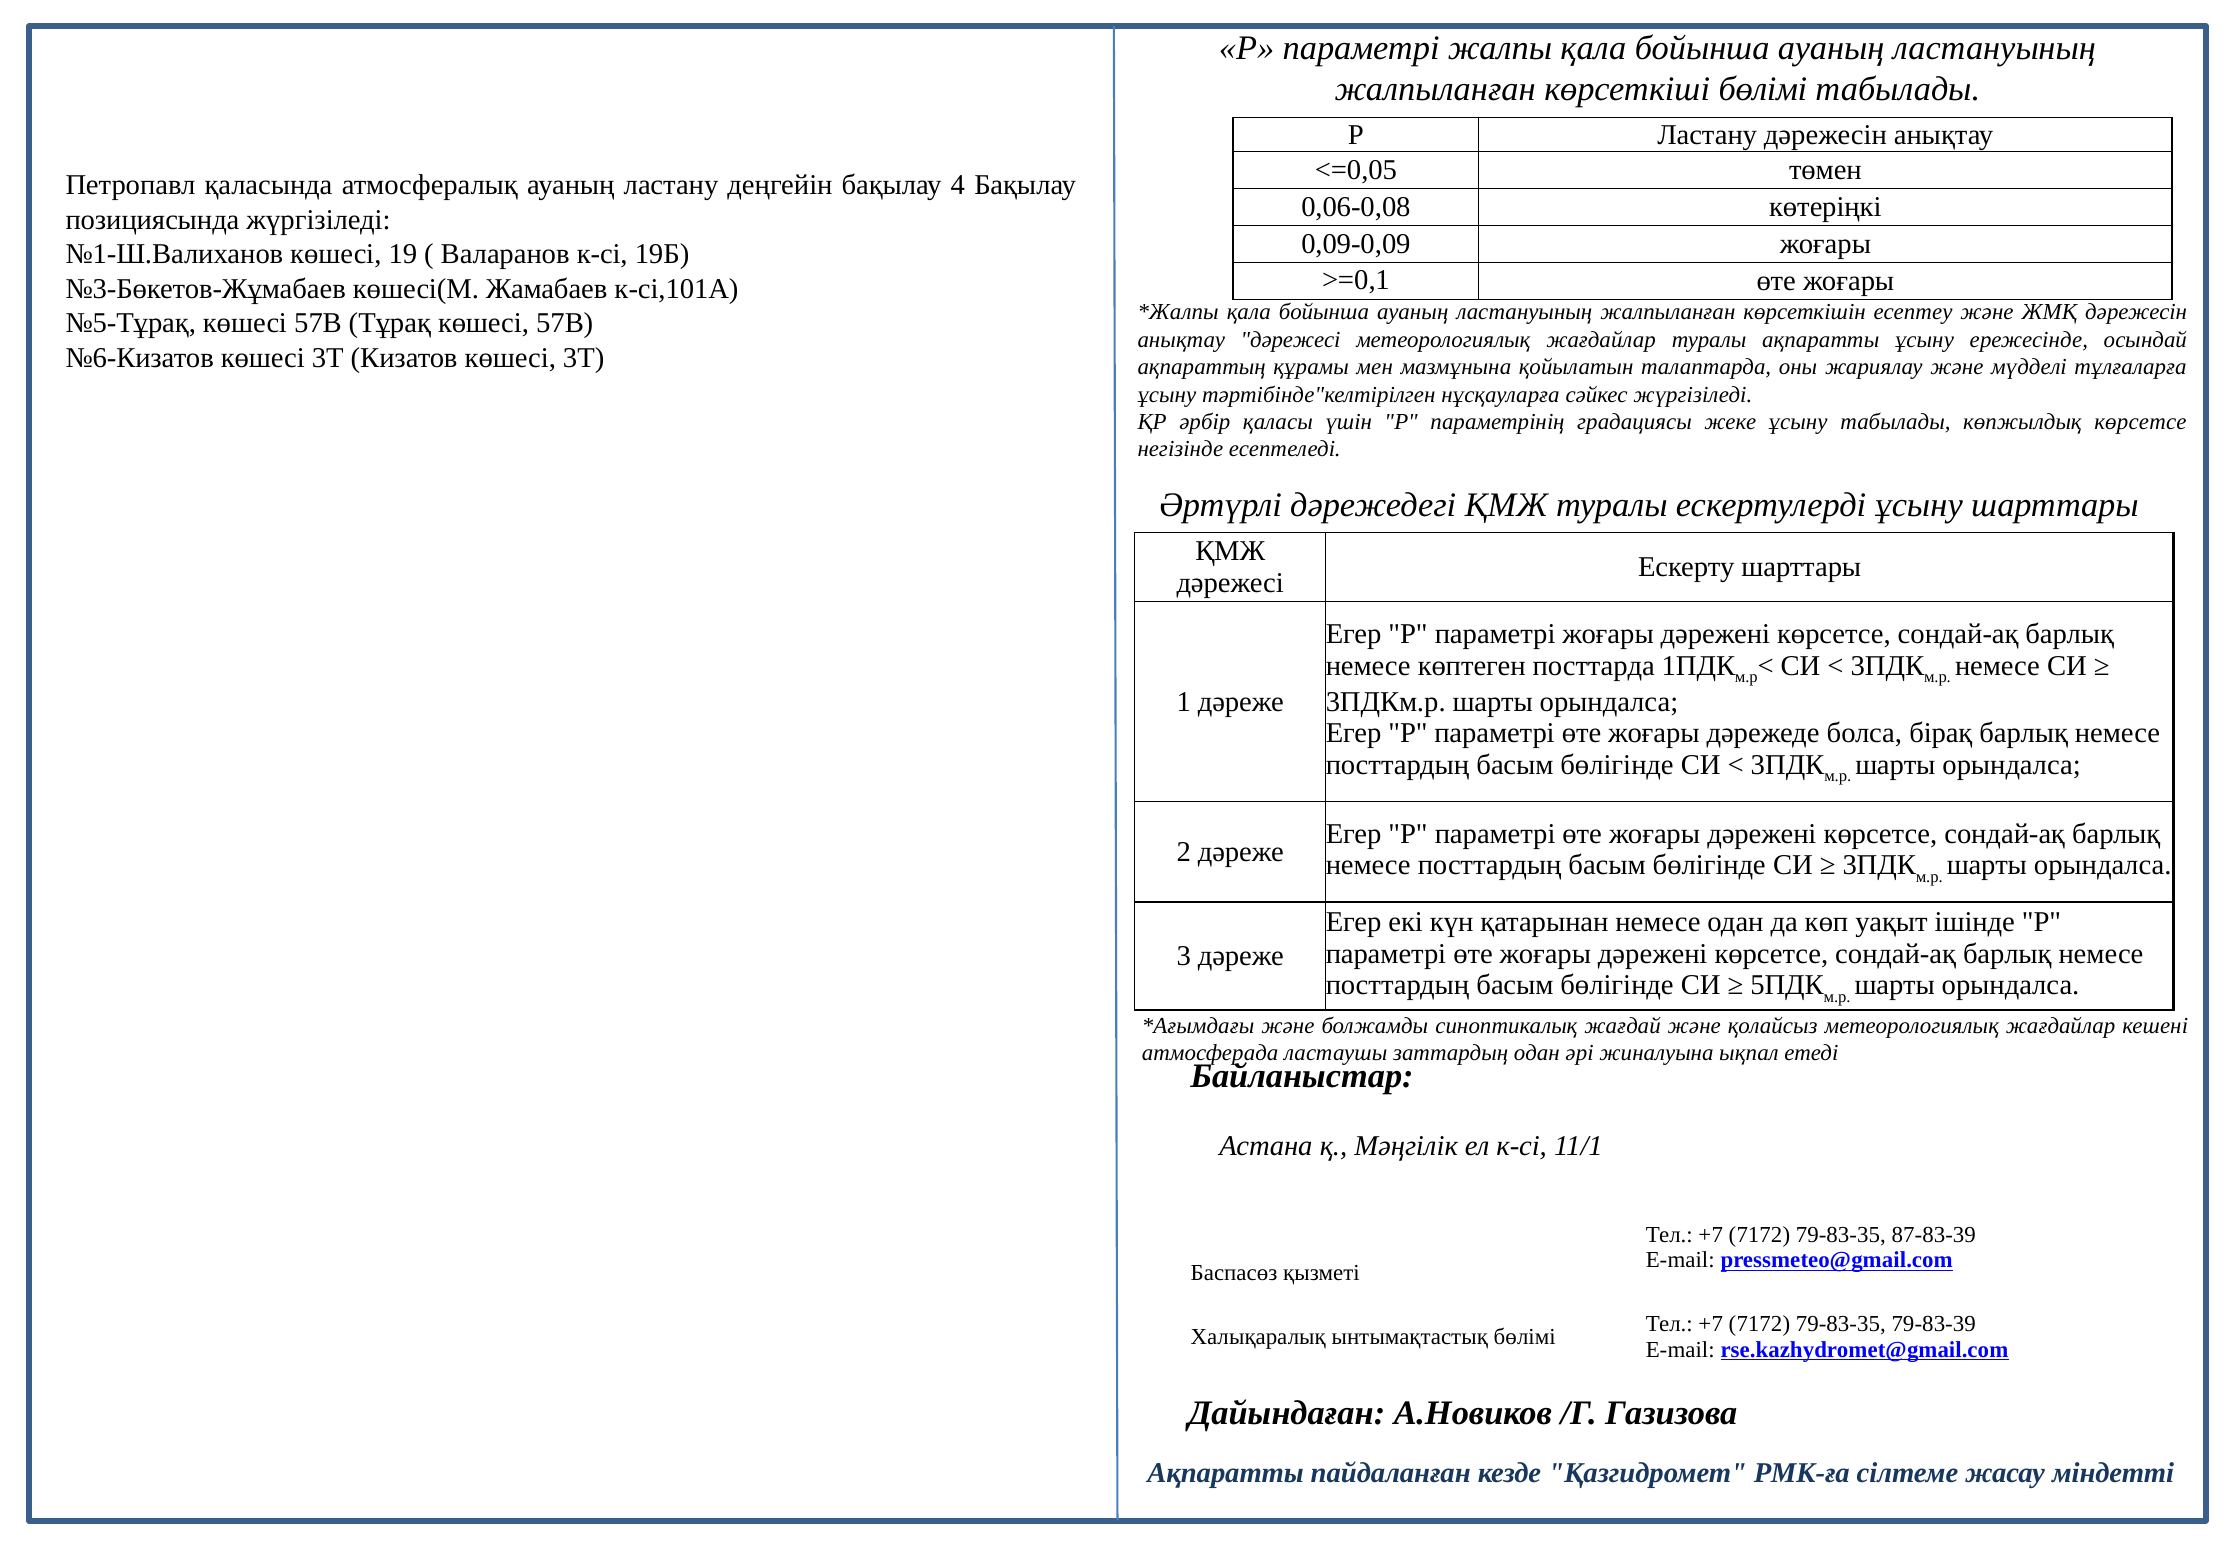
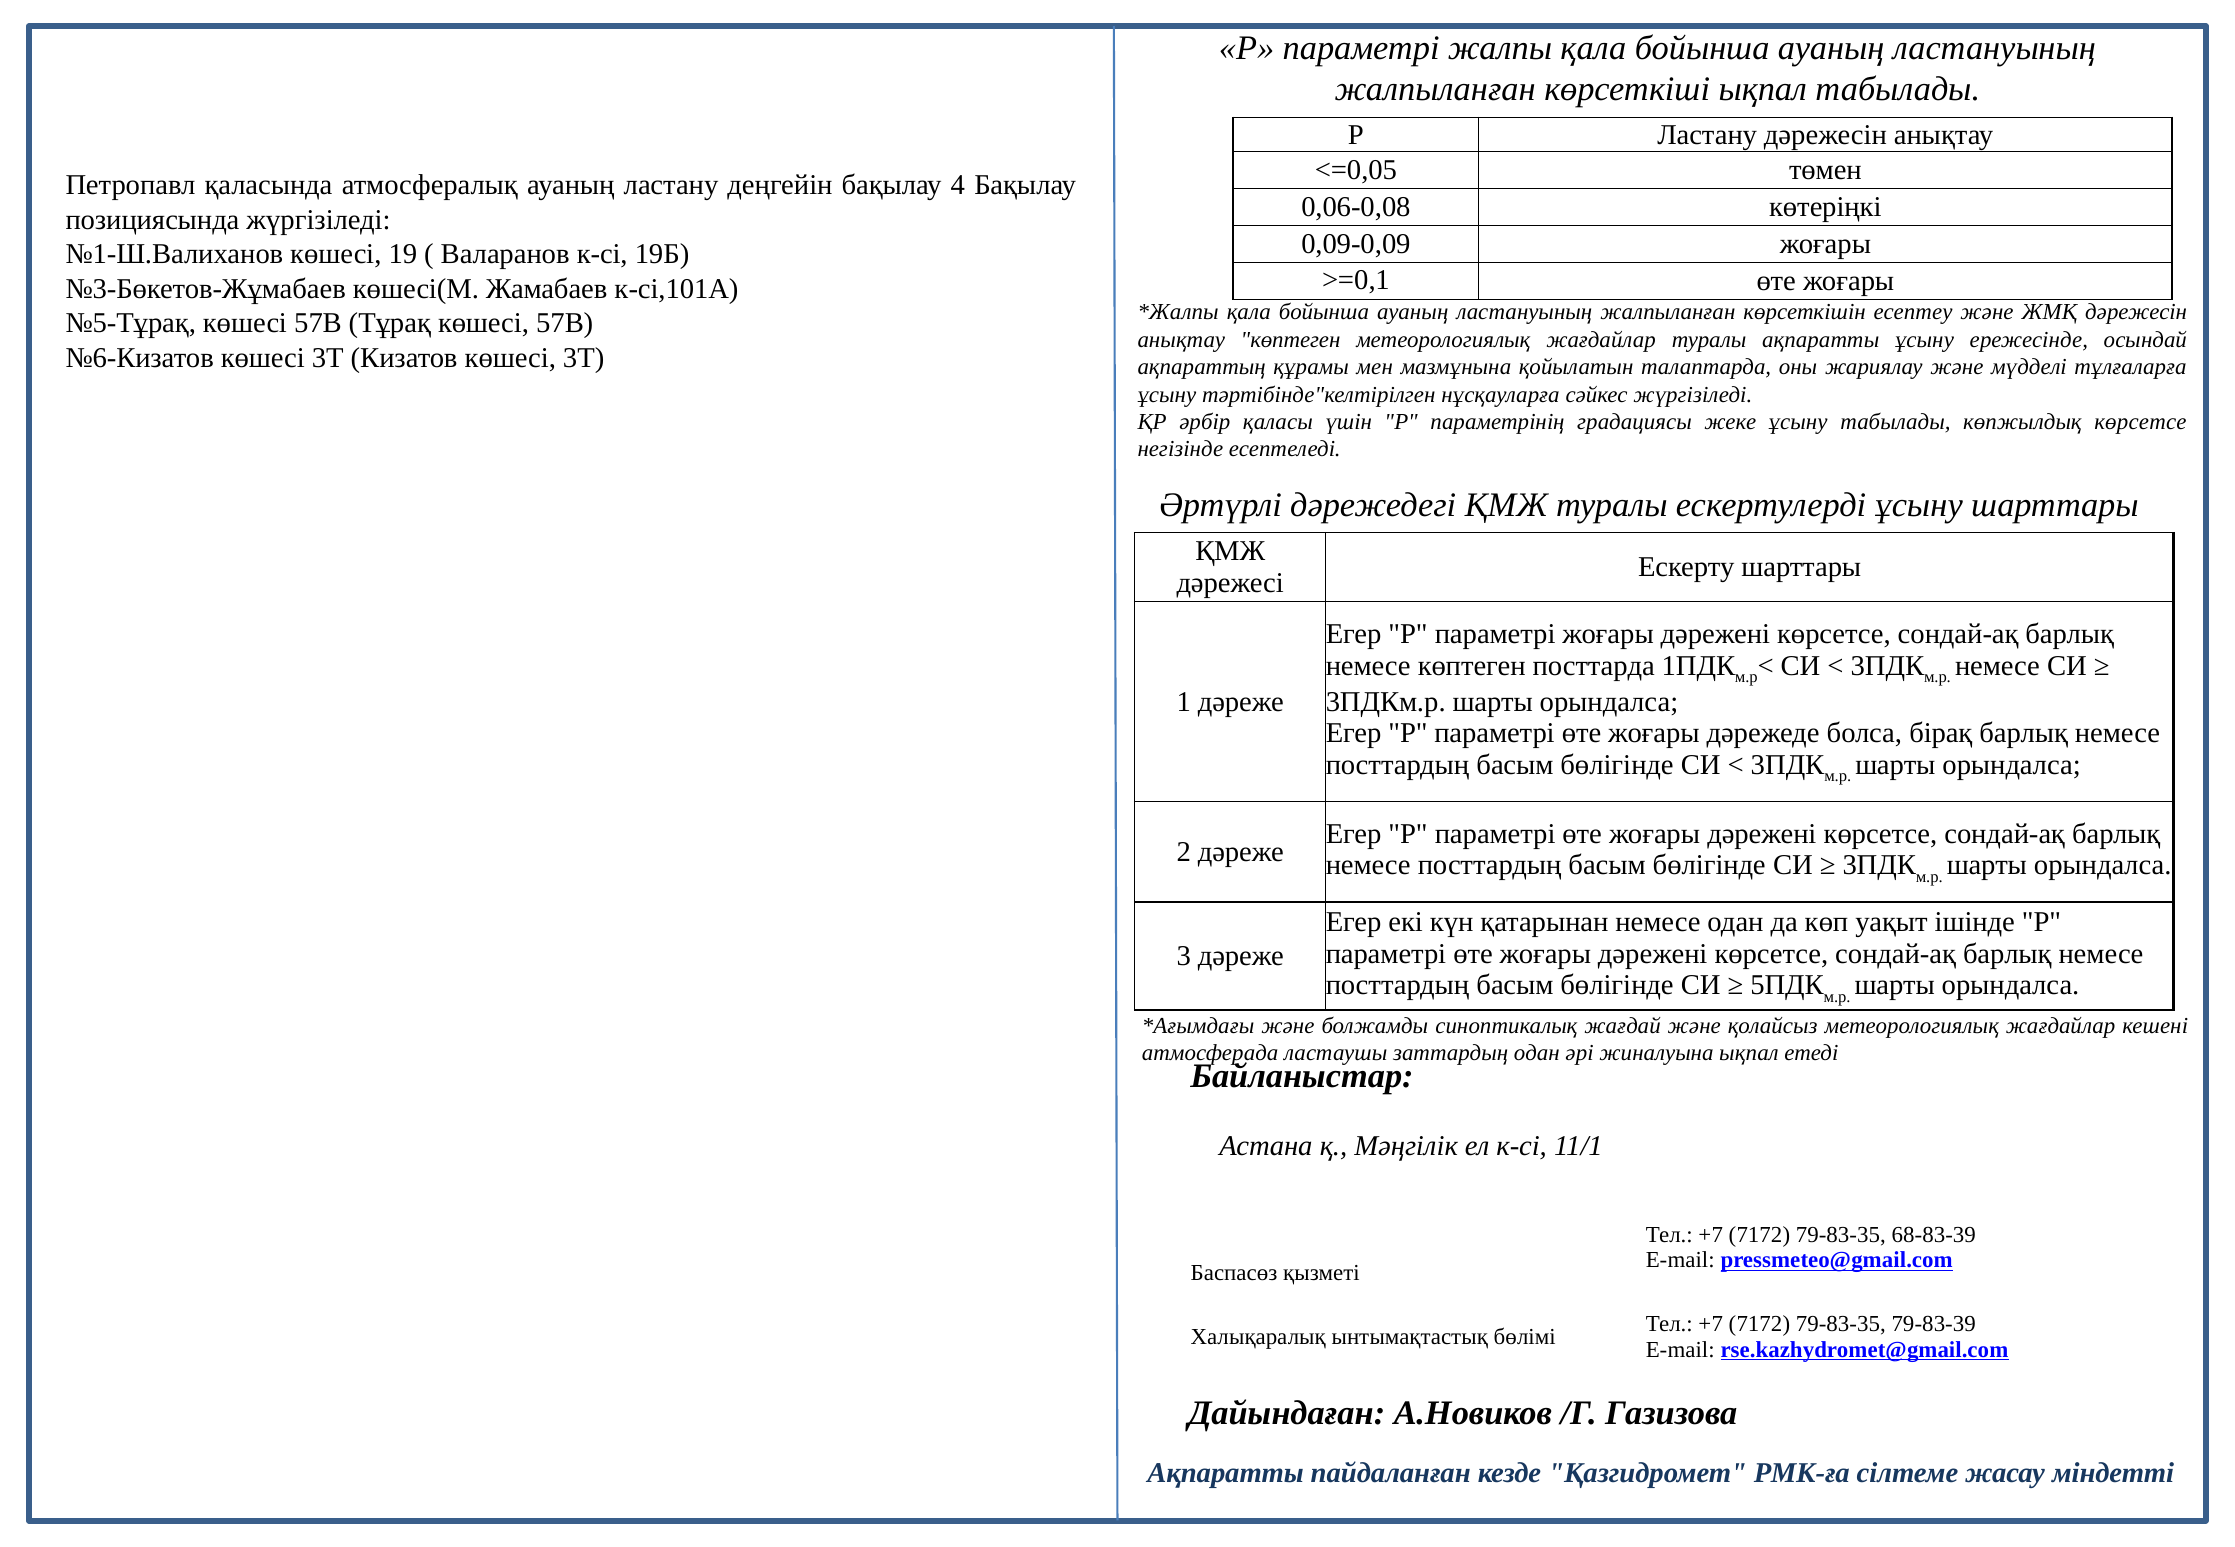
көрсеткіші бөлімі: бөлімі -> ықпал
анықтау дәрежесі: дәрежесі -> көптеген
87-83-39: 87-83-39 -> 68-83-39
